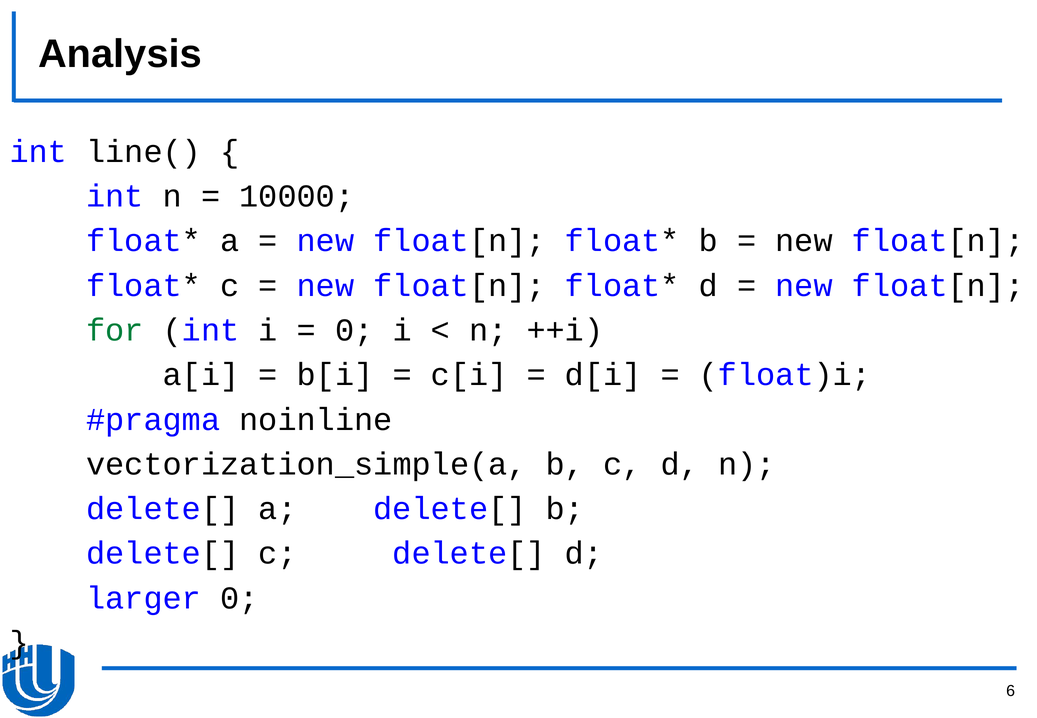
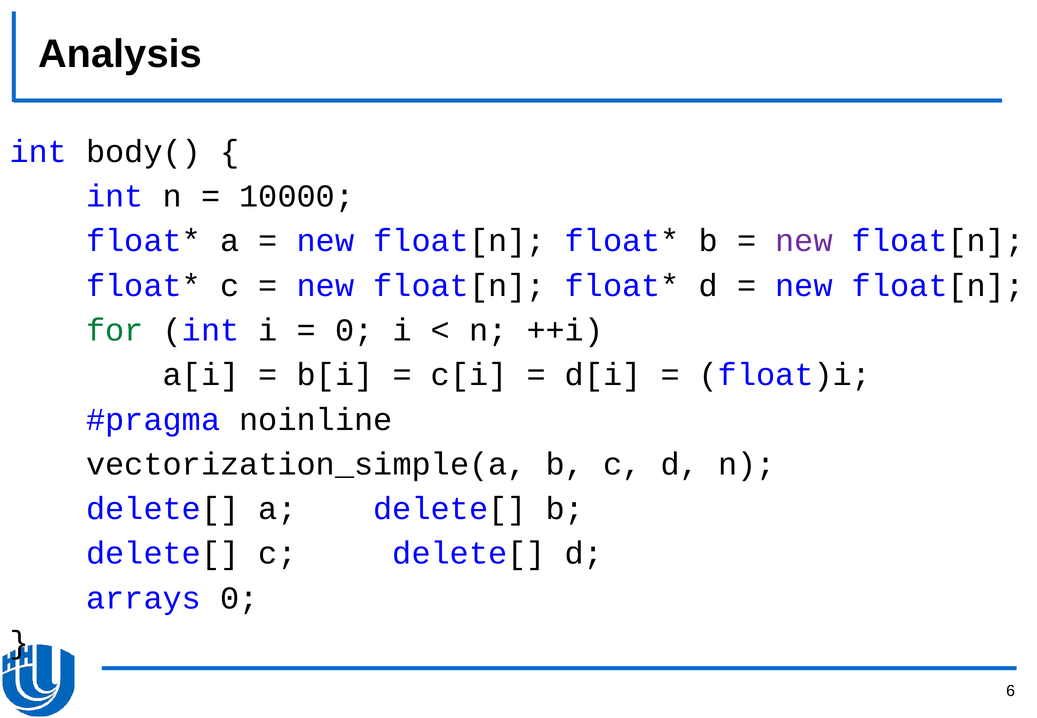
line(: line( -> body(
new at (804, 241) colour: black -> purple
larger: larger -> arrays
